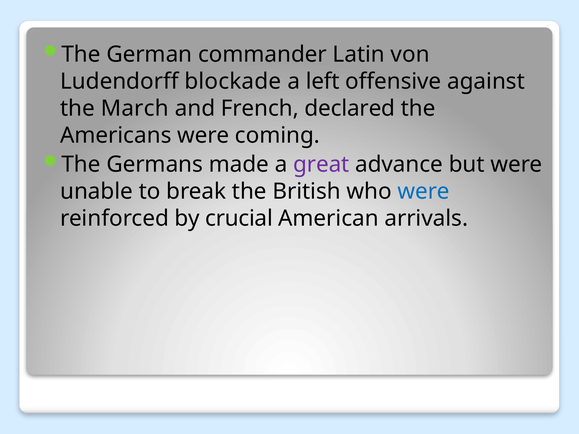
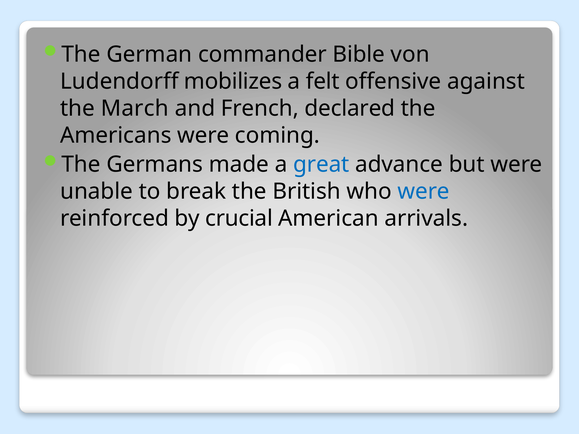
Latin: Latin -> Bible
blockade: blockade -> mobilizes
left: left -> felt
great colour: purple -> blue
